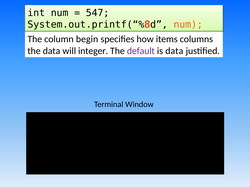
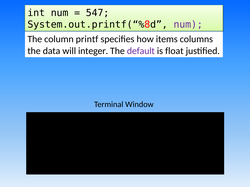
num at (188, 25) colour: orange -> purple
begin: begin -> printf
is data: data -> float
